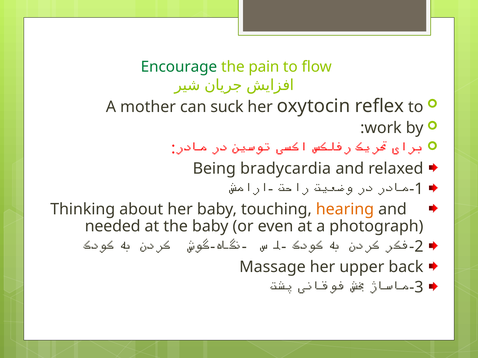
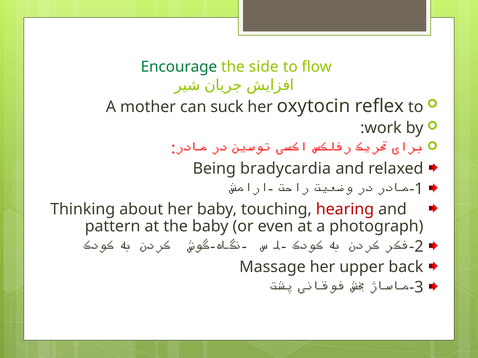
pain: pain -> side
hearing colour: orange -> red
needed: needed -> pattern
